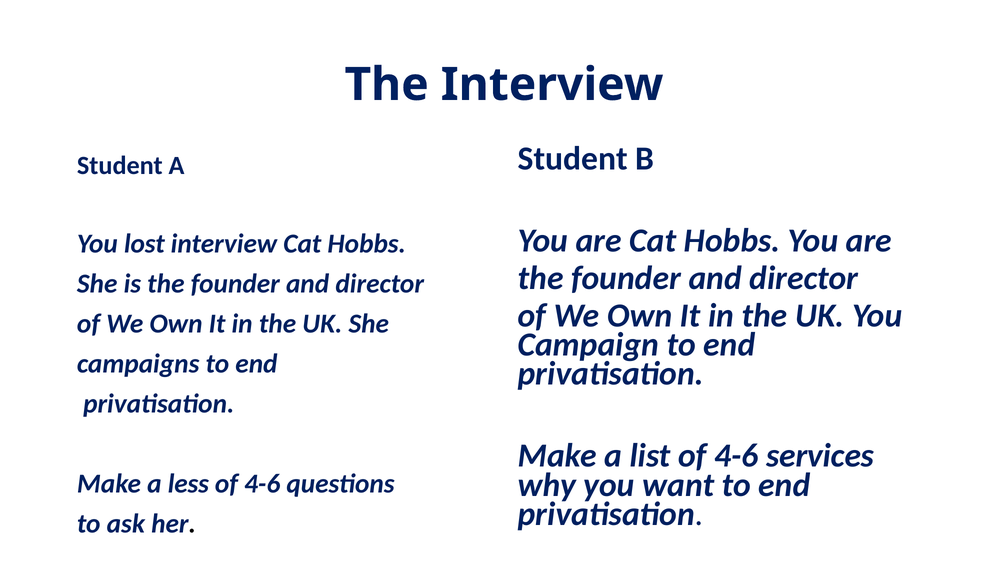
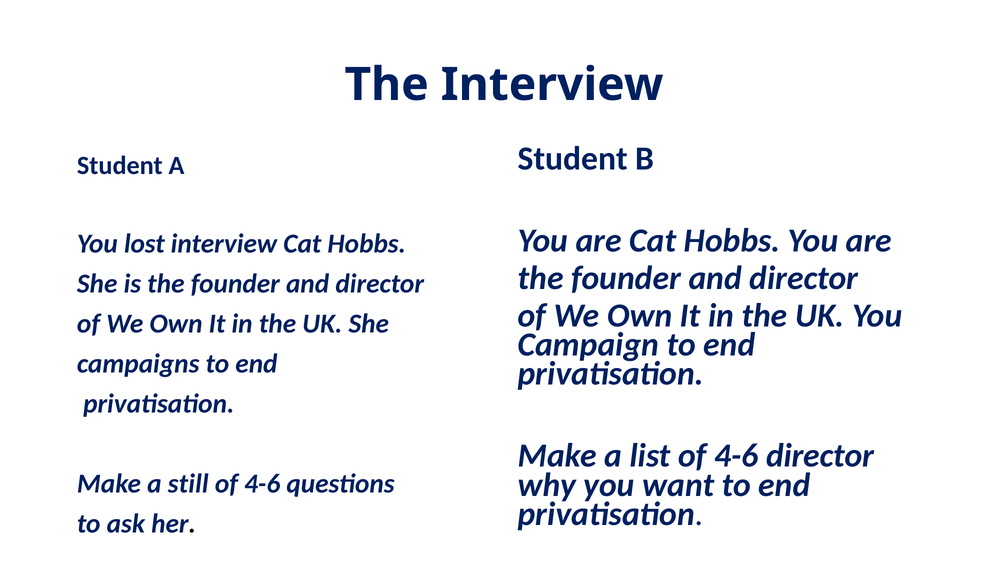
4-6 services: services -> director
less: less -> still
